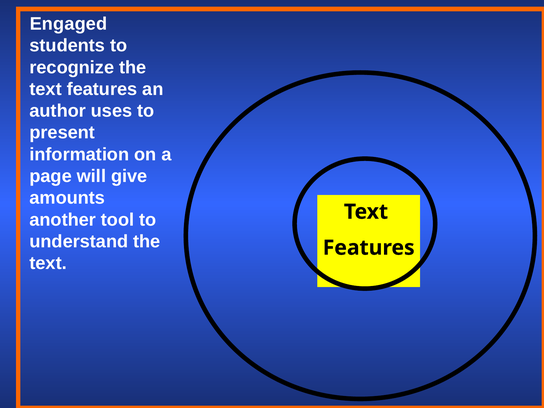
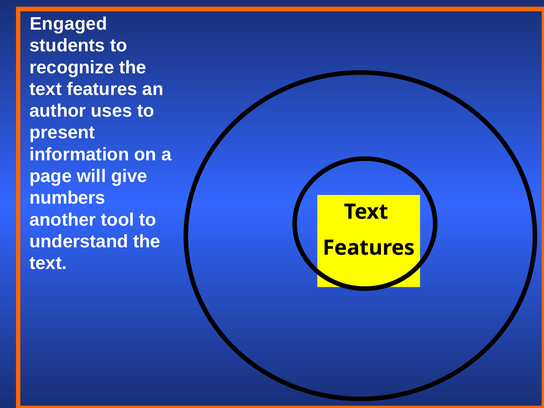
amounts: amounts -> numbers
